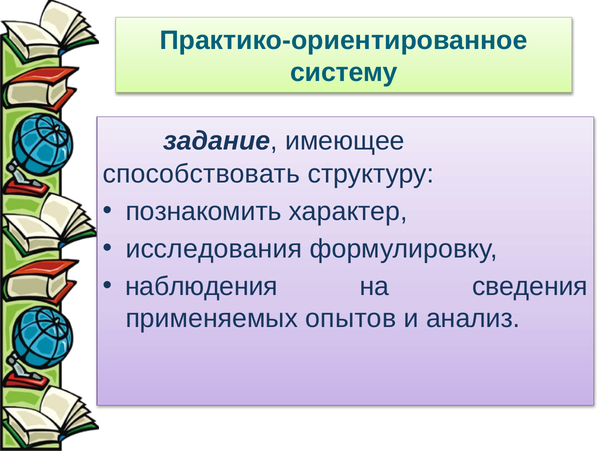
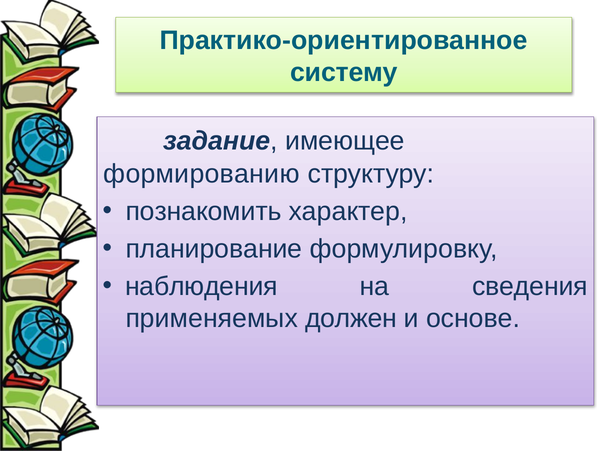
способствовать: способствовать -> формированию
исследования: исследования -> планирование
опытов: опытов -> должен
анализ: анализ -> основе
